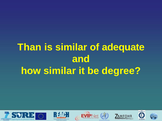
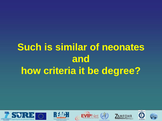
Than: Than -> Such
adequate: adequate -> neonates
how similar: similar -> criteria
